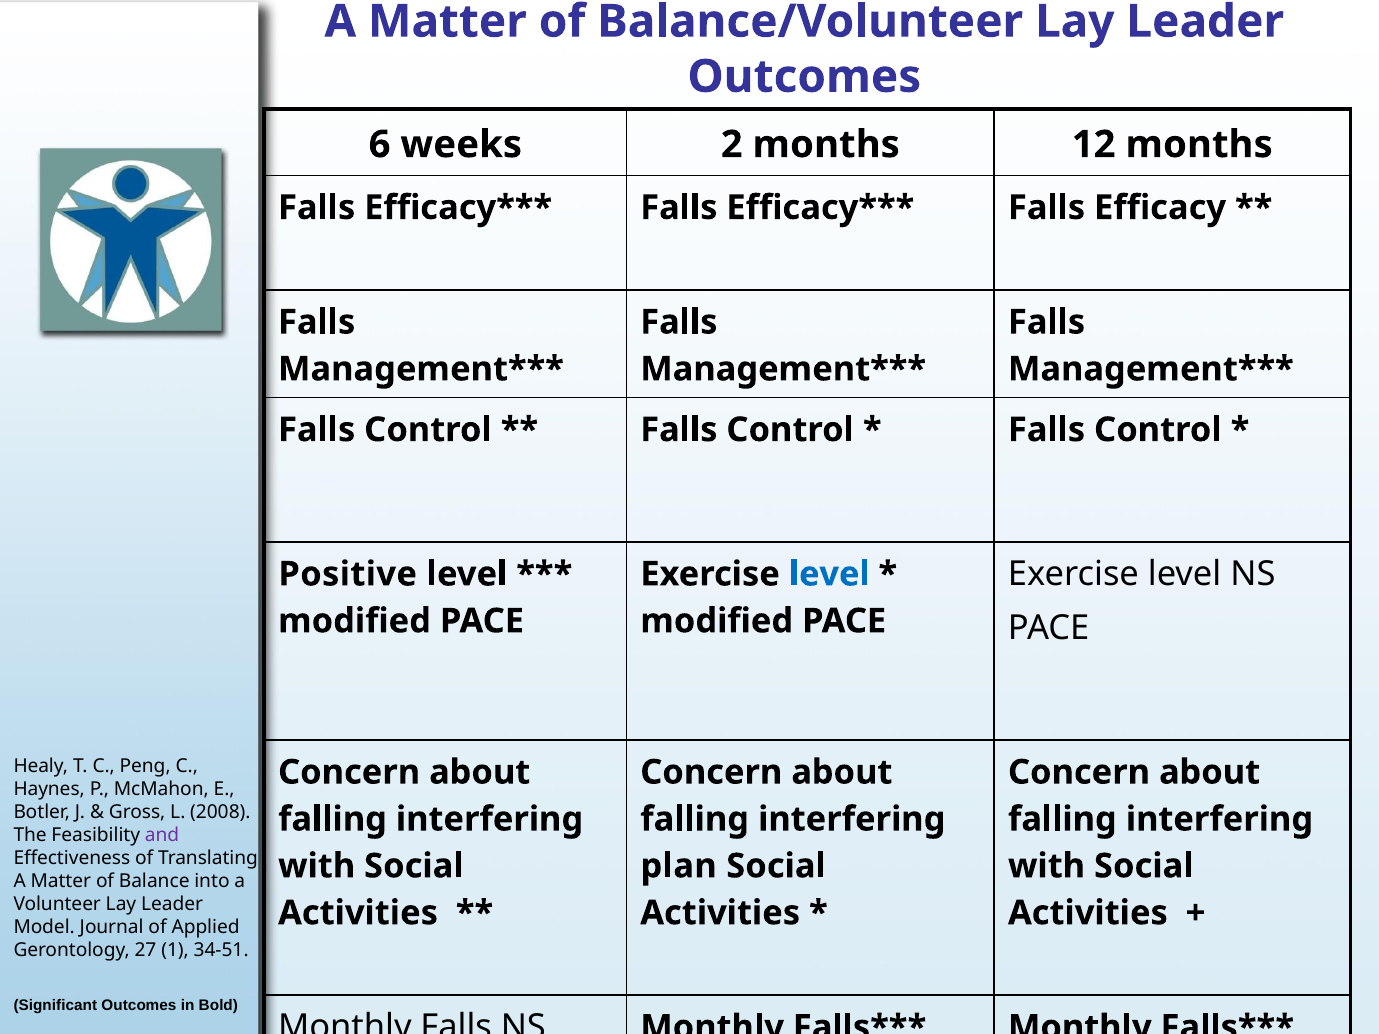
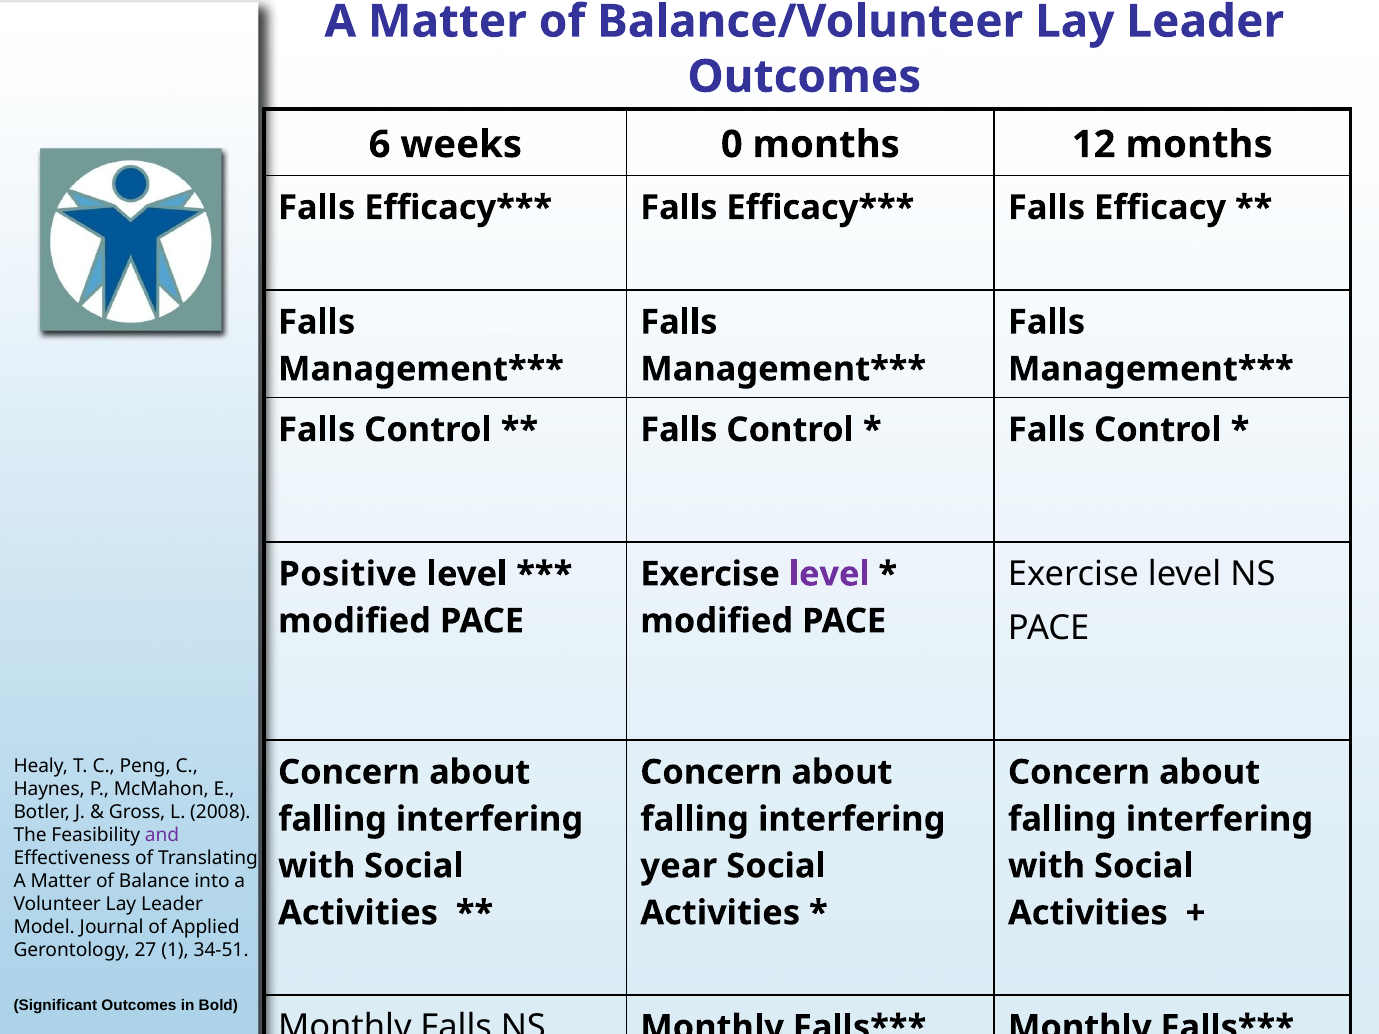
2: 2 -> 0
level at (829, 574) colour: blue -> purple
plan: plan -> year
